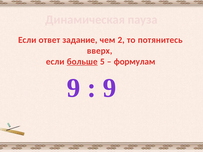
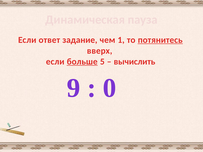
2: 2 -> 1
потянитесь underline: none -> present
формулам: формулам -> вычислить
9 at (110, 88): 9 -> 0
